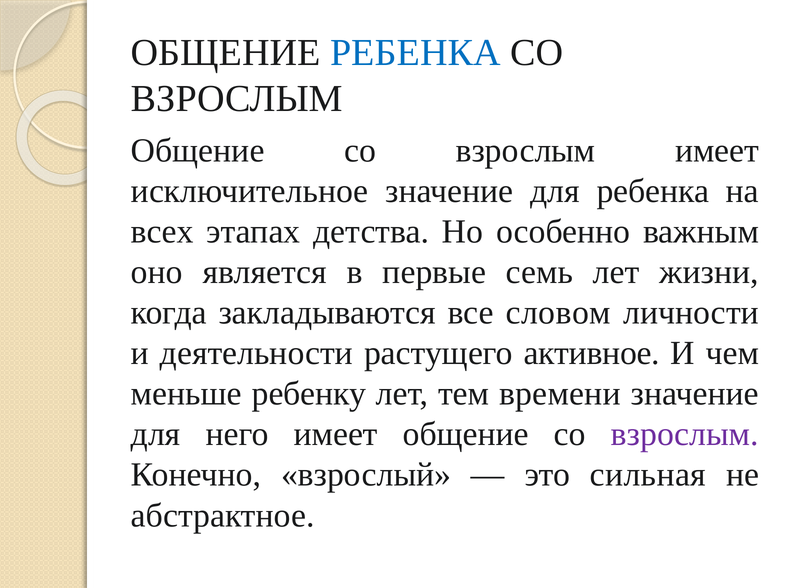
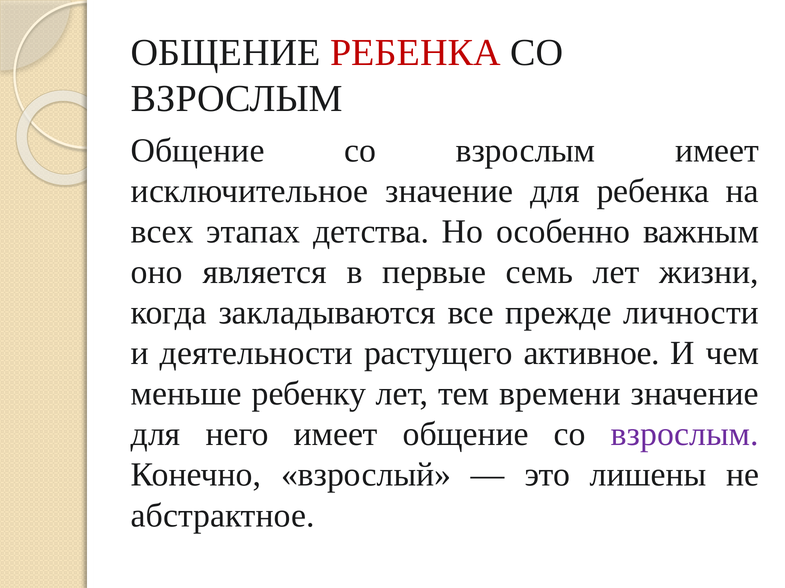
РЕБЕНКА at (415, 53) colour: blue -> red
словом: словом -> прежде
сильная: сильная -> лишены
